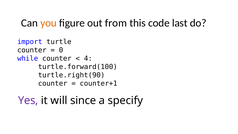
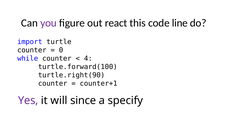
you colour: orange -> purple
from: from -> react
last: last -> line
